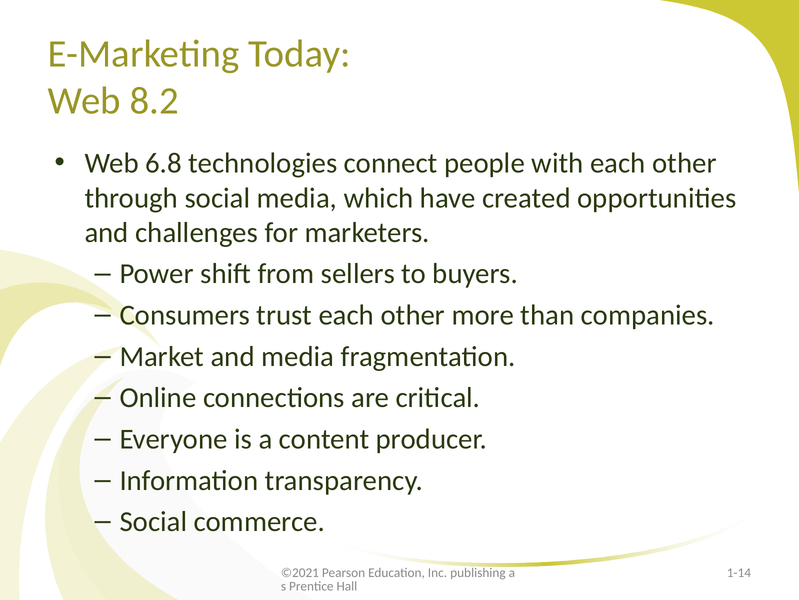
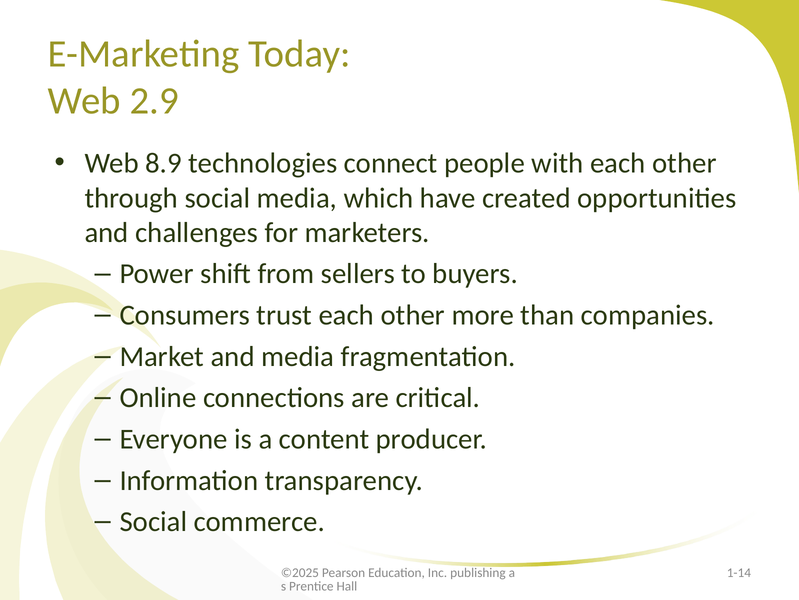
8.2: 8.2 -> 2.9
6.8: 6.8 -> 8.9
©2021: ©2021 -> ©2025
